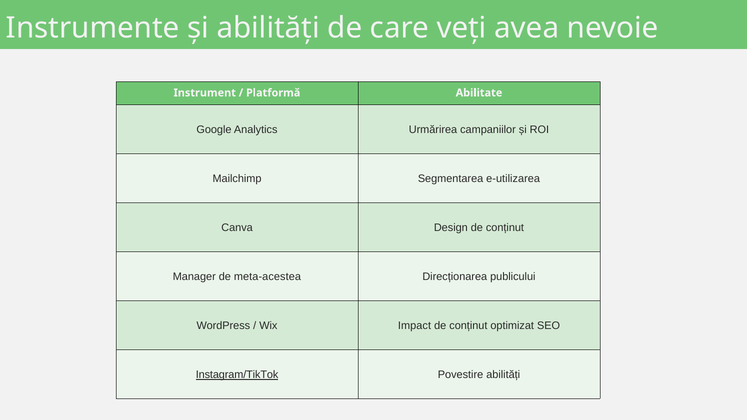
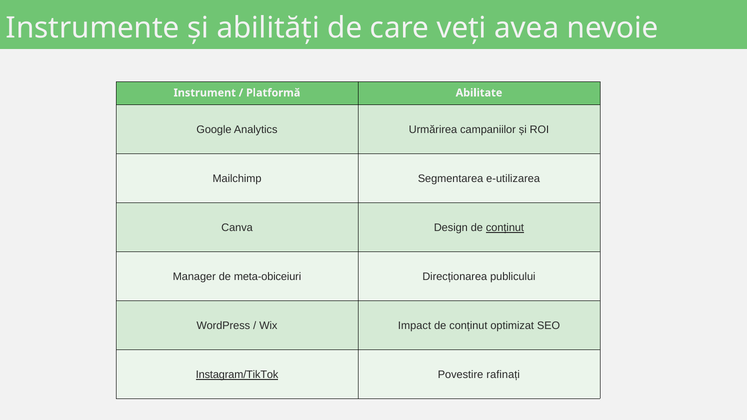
conținut at (505, 228) underline: none -> present
meta-acestea: meta-acestea -> meta-obiceiuri
Povestire abilități: abilități -> rafinați
